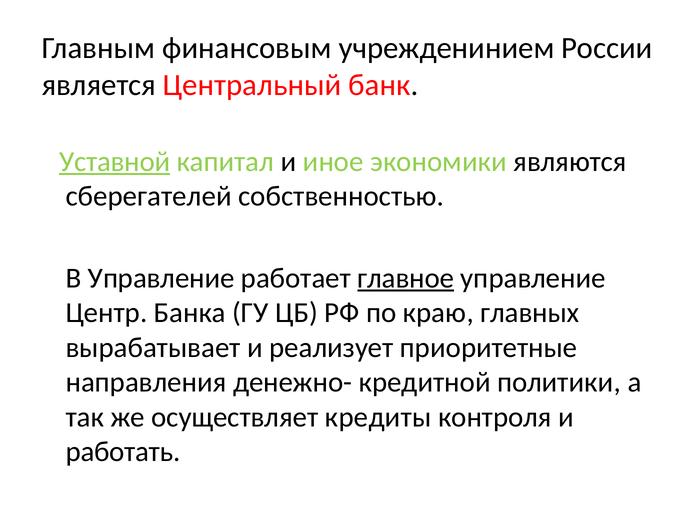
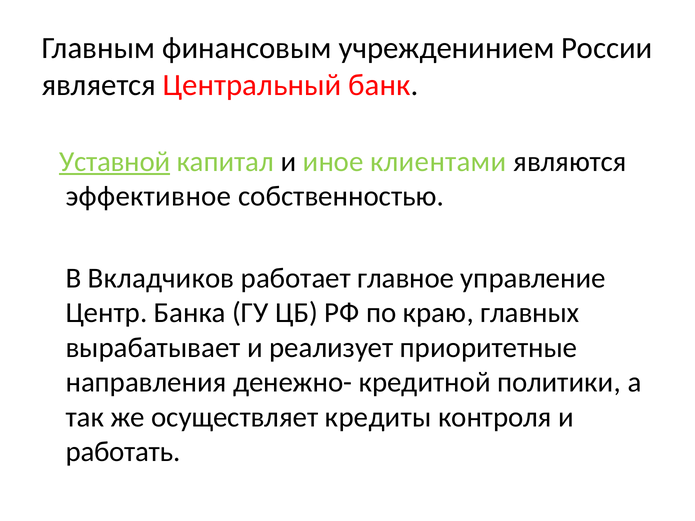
экономики: экономики -> клиентами
сберегателей: сберегателей -> эффективное
В Управление: Управление -> Вкладчиков
главное underline: present -> none
